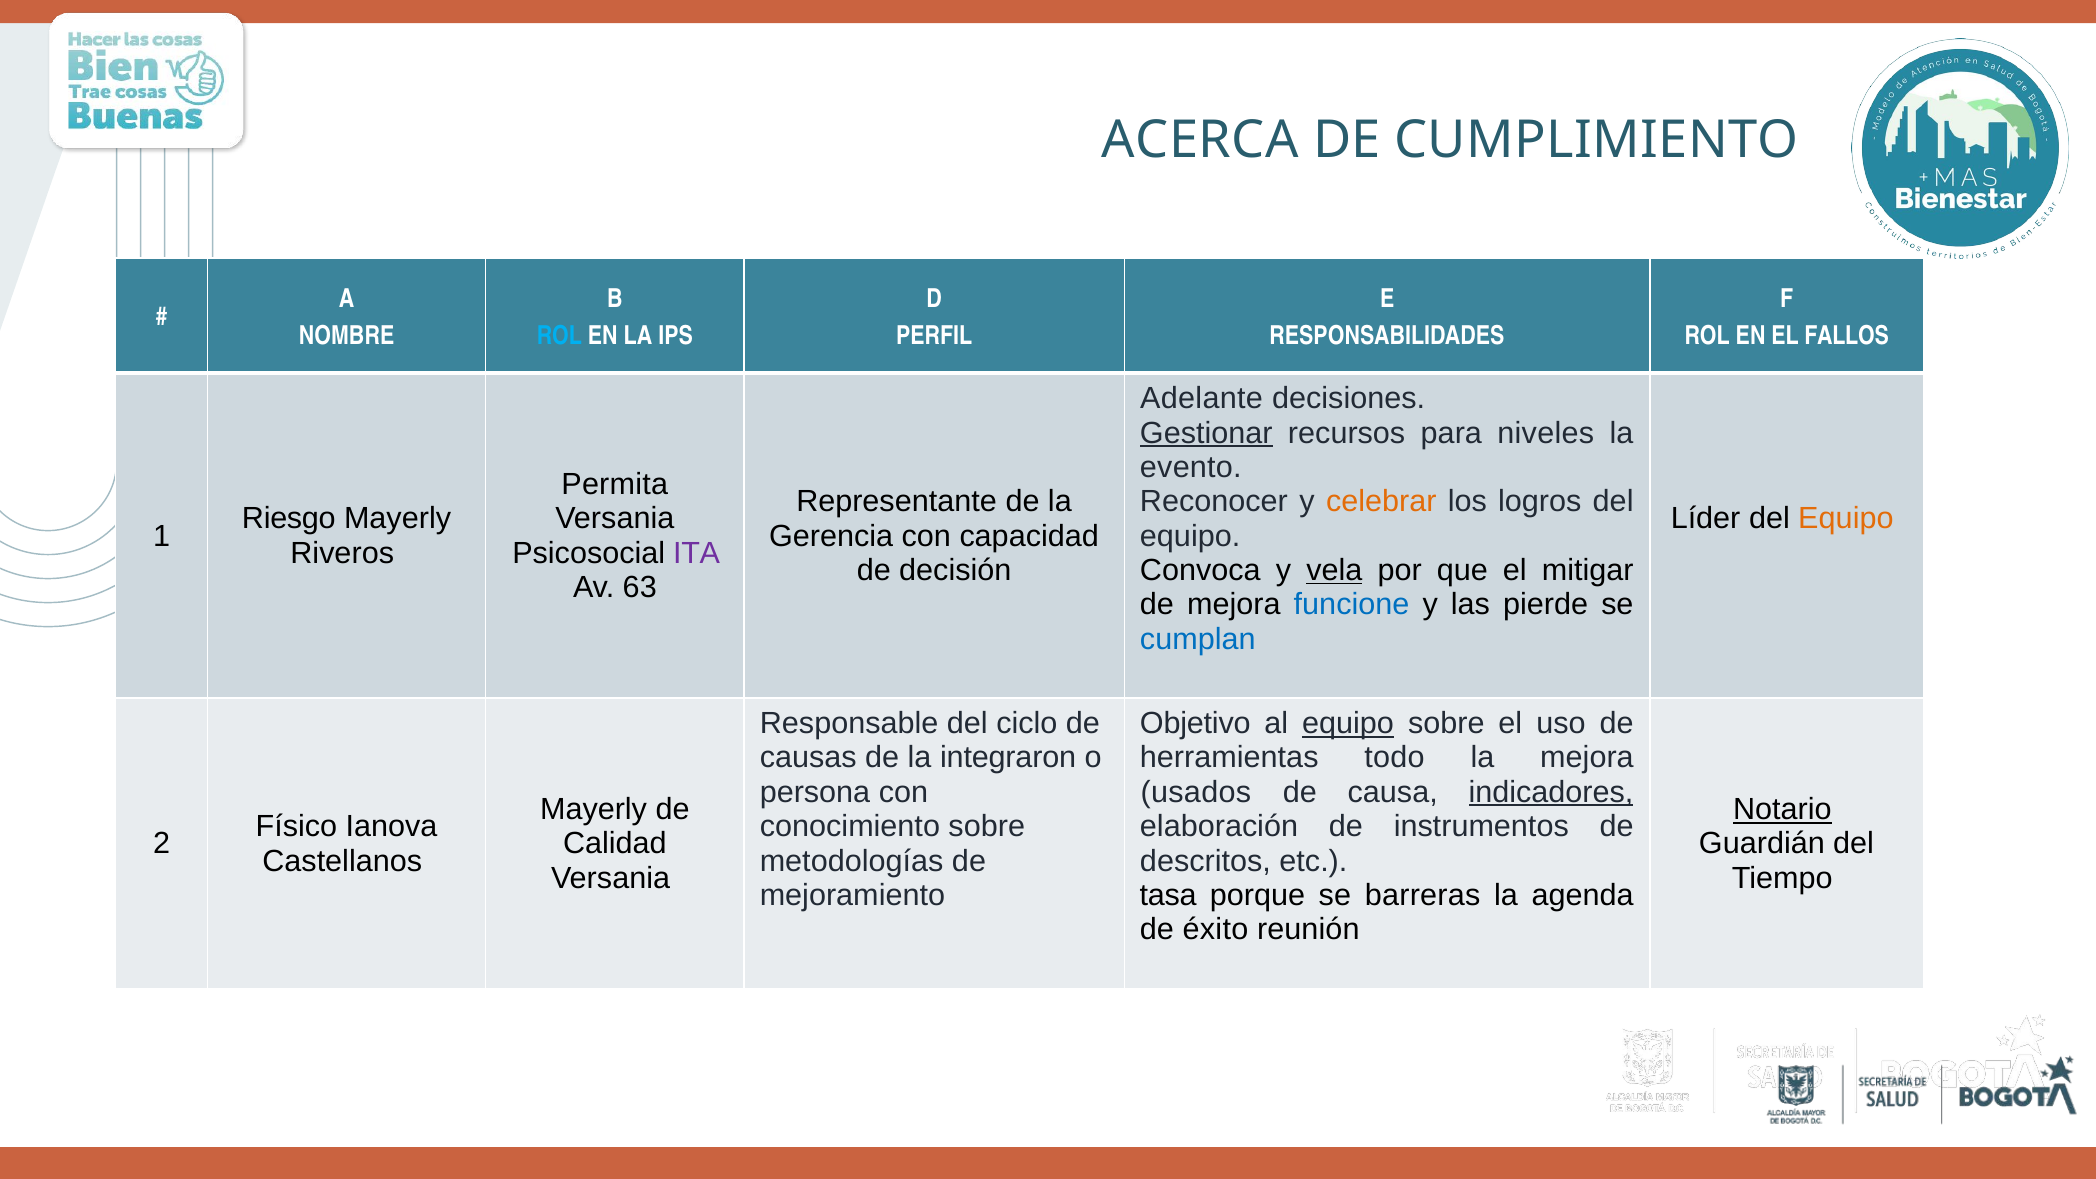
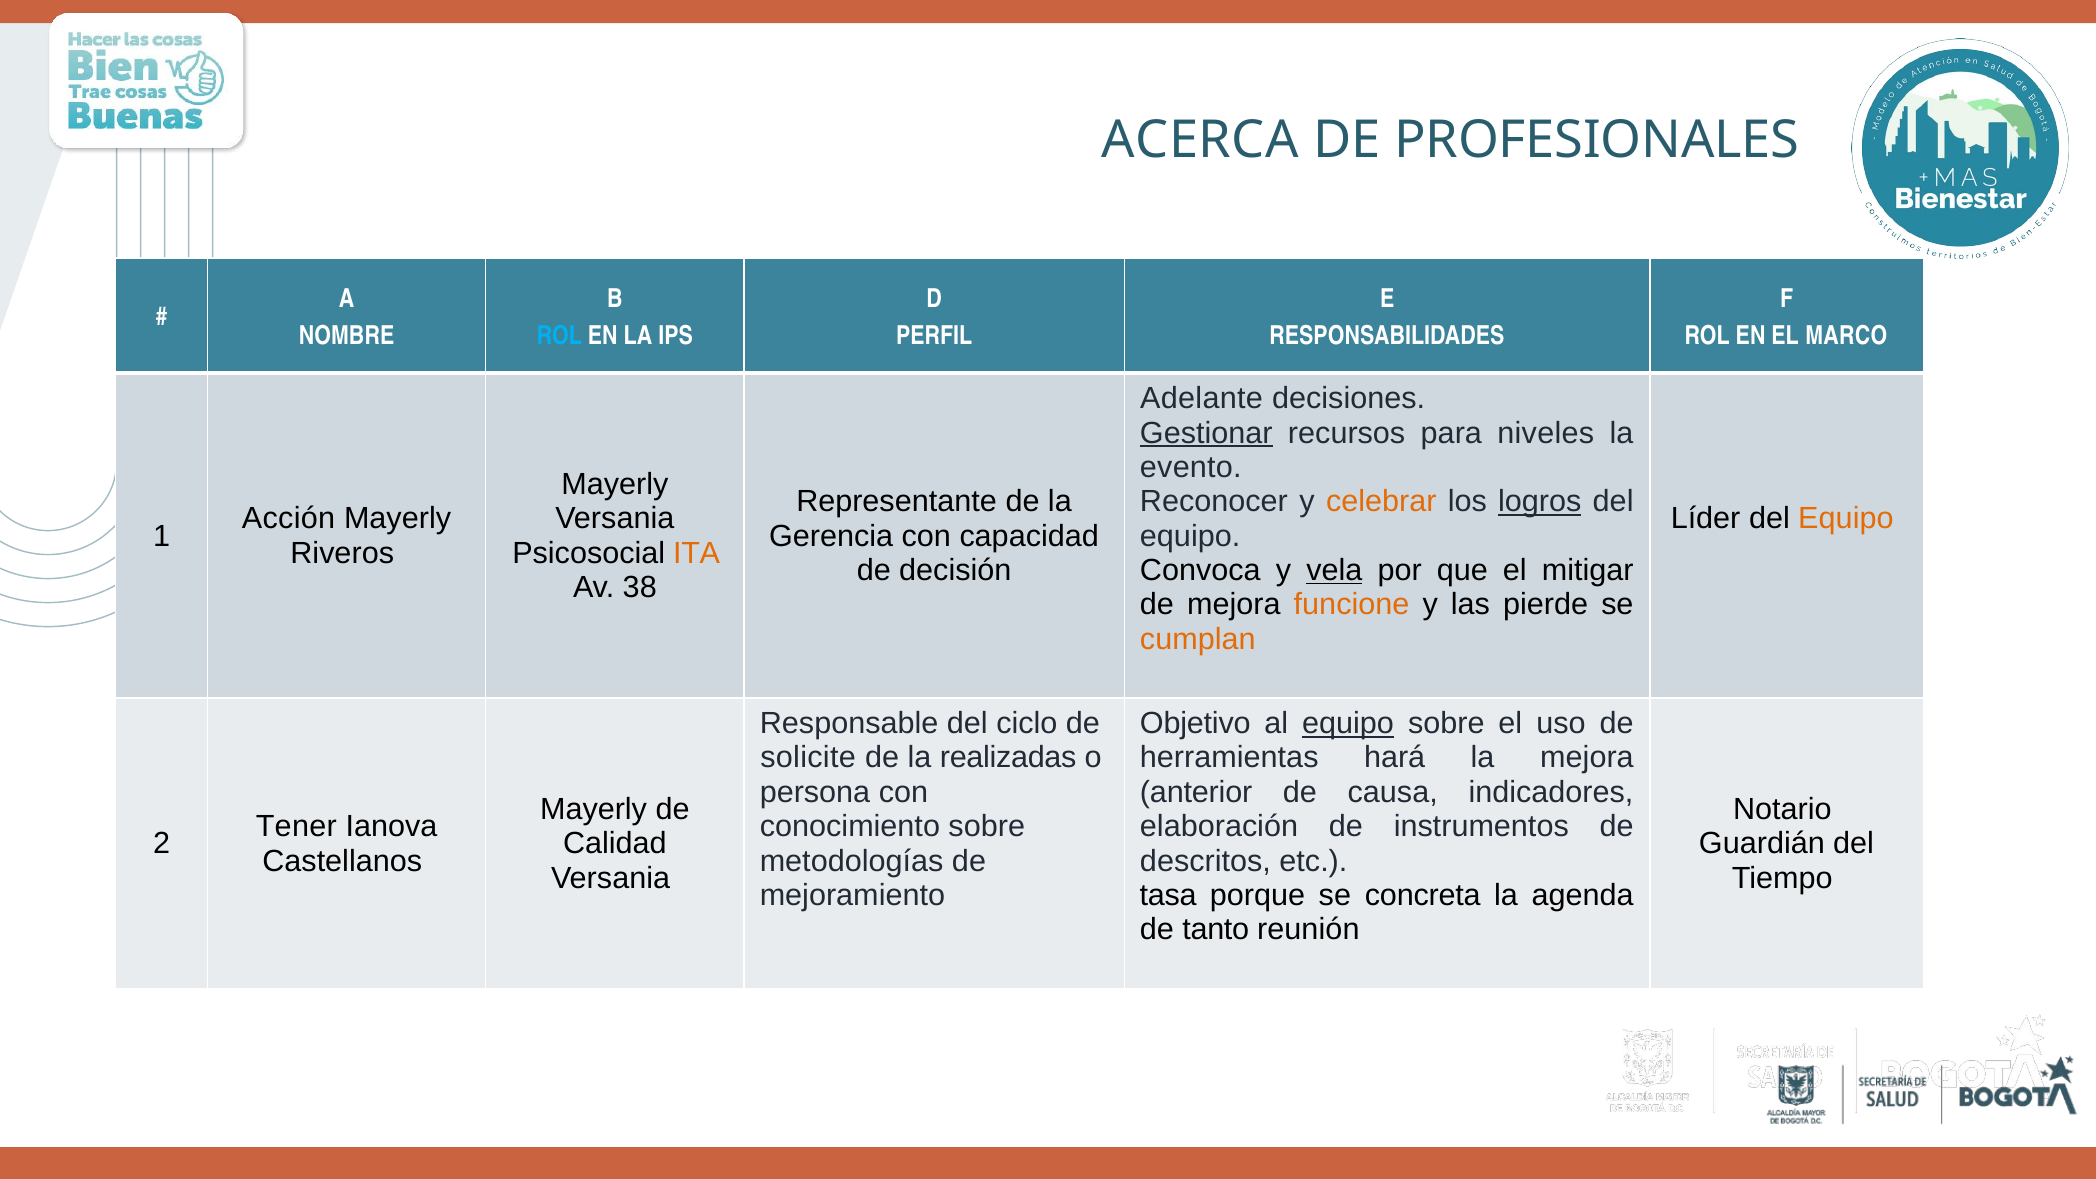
CUMPLIMIENTO: CUMPLIMIENTO -> PROFESIONALES
FALLOS: FALLOS -> MARCO
Permita at (615, 485): Permita -> Mayerly
logros underline: none -> present
Riesgo: Riesgo -> Acción
ITA colour: purple -> orange
63: 63 -> 38
funcione colour: blue -> orange
cumplan colour: blue -> orange
causas: causas -> solicite
integraron: integraron -> realizadas
todo: todo -> hará
usados: usados -> anterior
indicadores underline: present -> none
Notario underline: present -> none
Físico: Físico -> Tener
barreras: barreras -> concreta
éxito: éxito -> tanto
